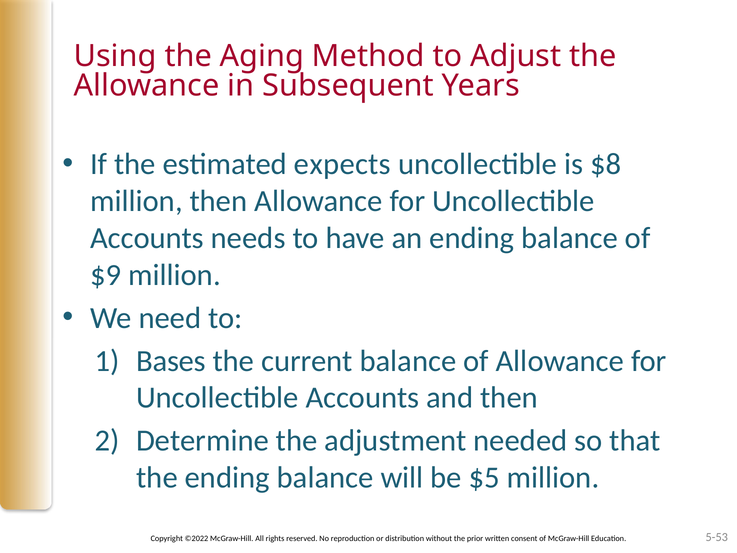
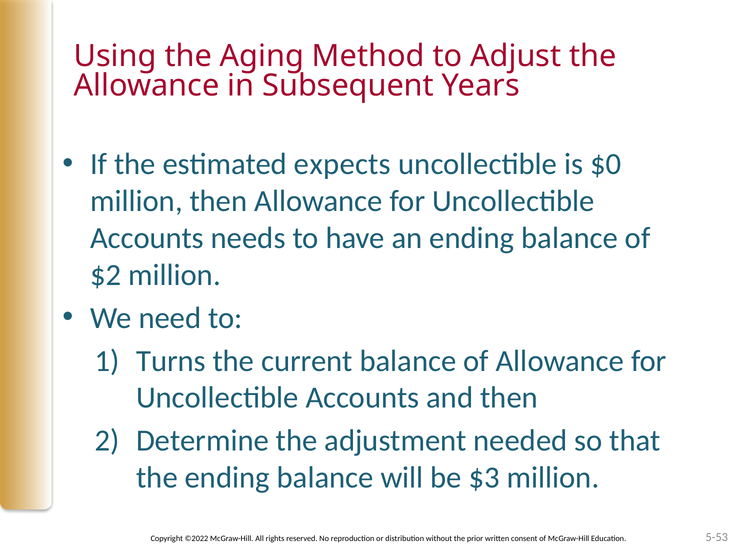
$8: $8 -> $0
$9: $9 -> $2
Bases: Bases -> Turns
$5: $5 -> $3
